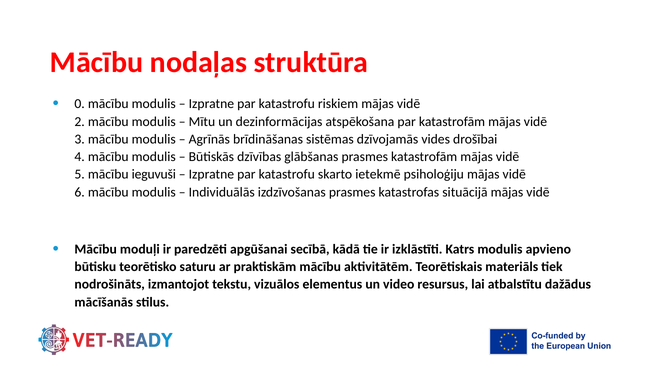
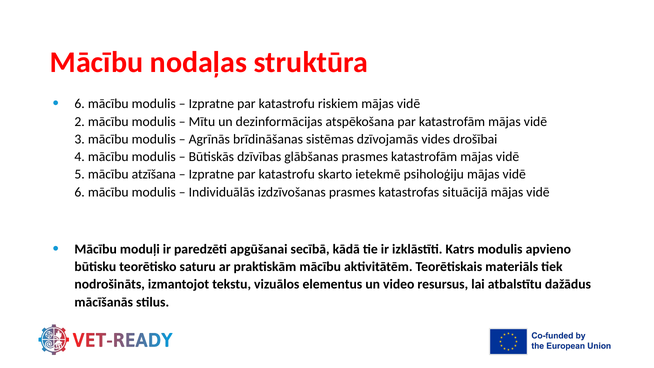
0 at (80, 104): 0 -> 6
ieguvuši: ieguvuši -> atzīšana
